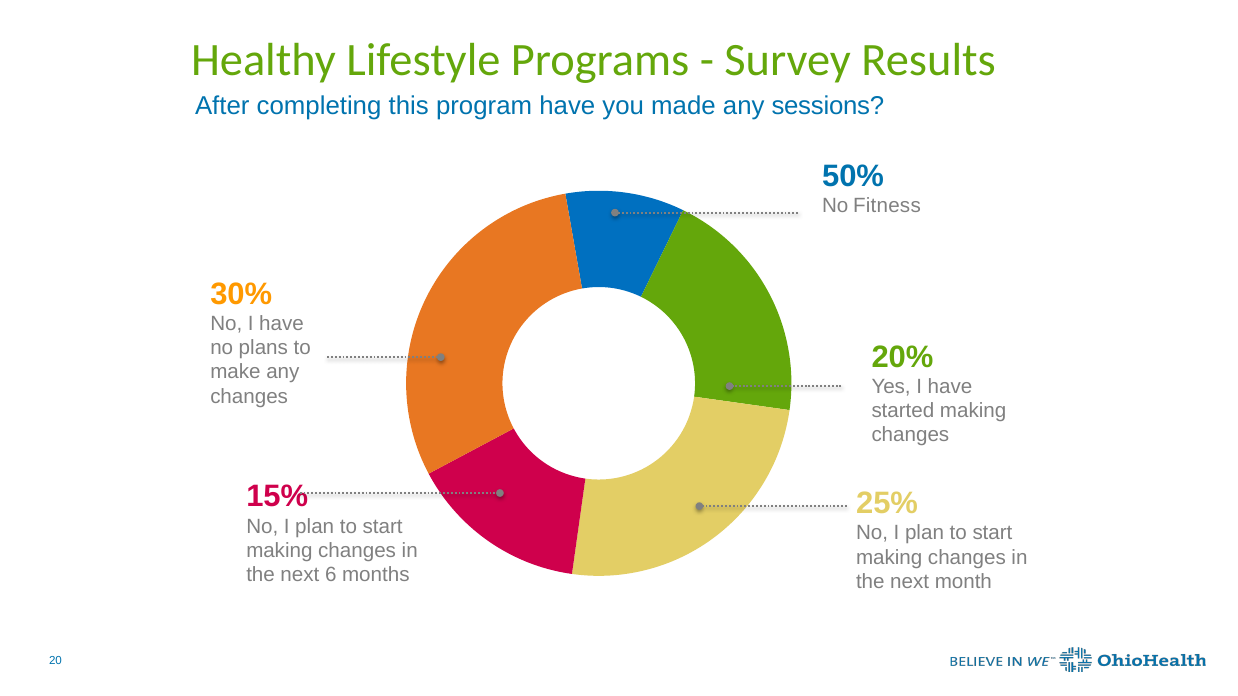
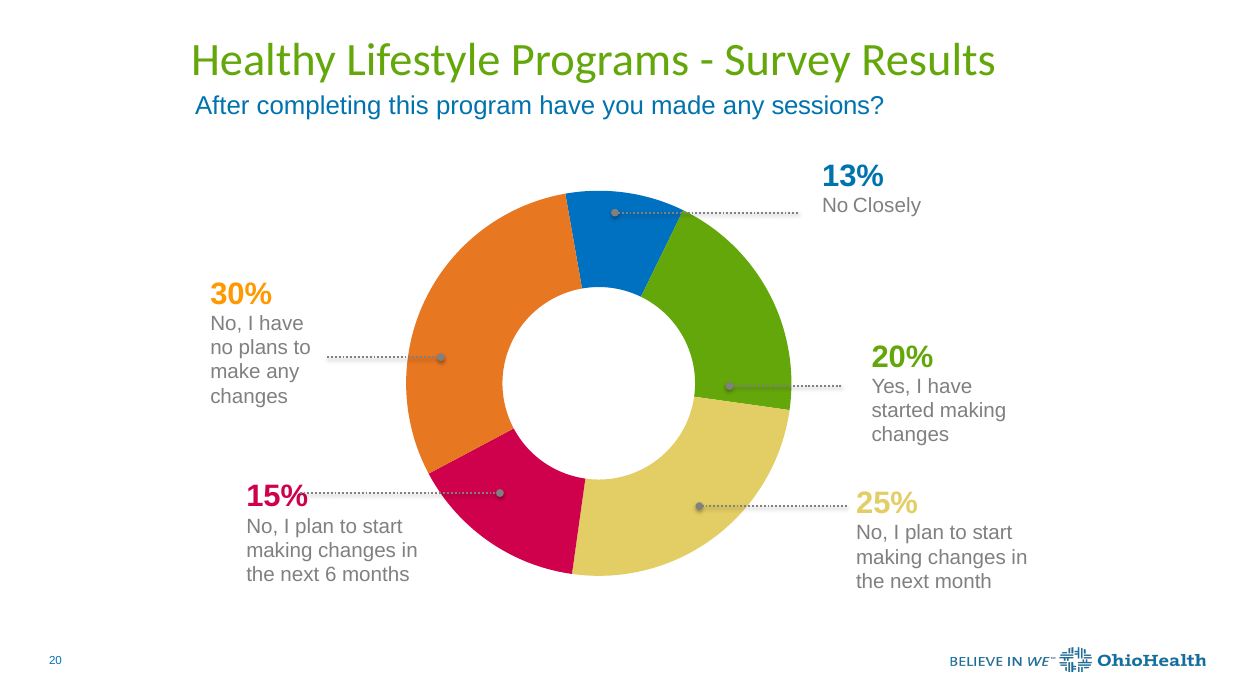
50%: 50% -> 13%
Fitness: Fitness -> Closely
